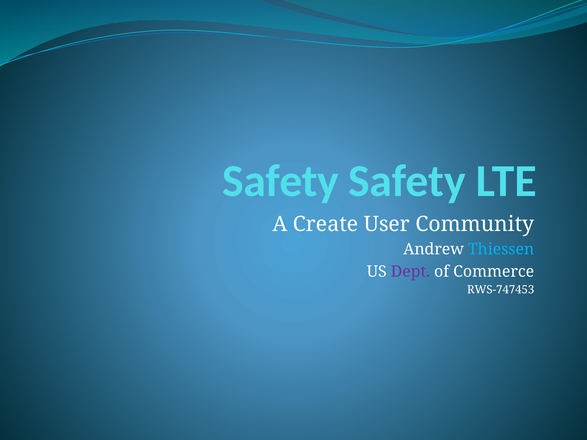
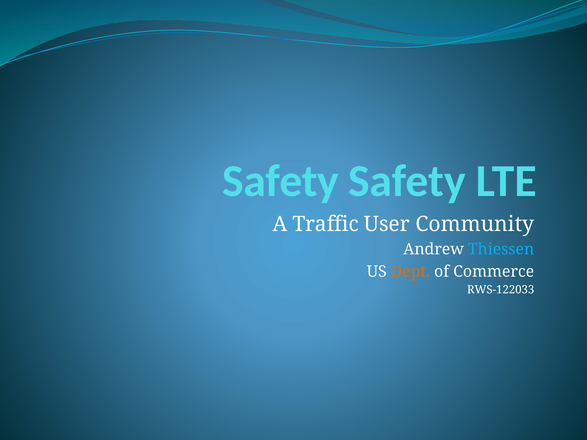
Create: Create -> Traffic
Dept colour: purple -> orange
RWS-747453: RWS-747453 -> RWS-122033
